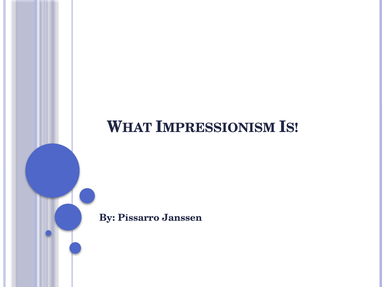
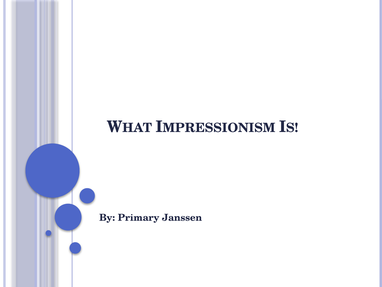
Pissarro: Pissarro -> Primary
